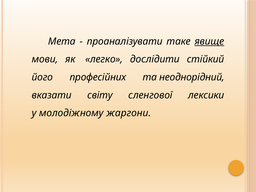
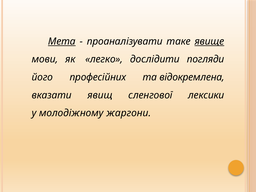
Мета underline: none -> present
стійкий: стійкий -> погляди
неоднорідний: неоднорідний -> відокремлена
світу: світу -> явищ
